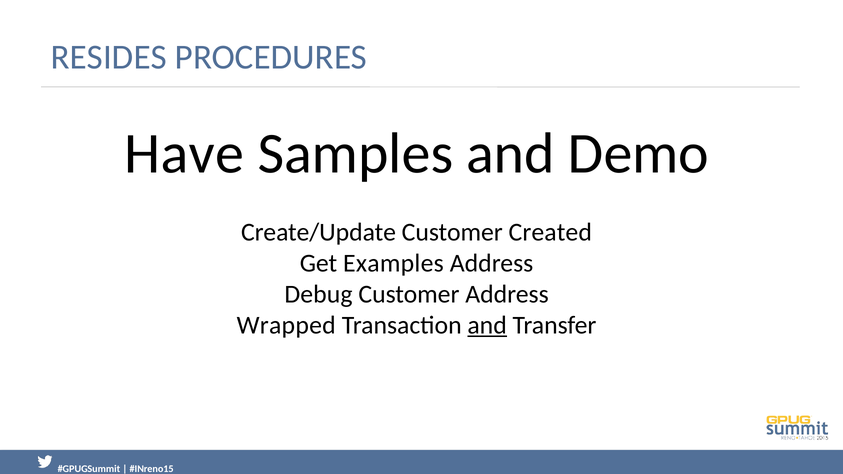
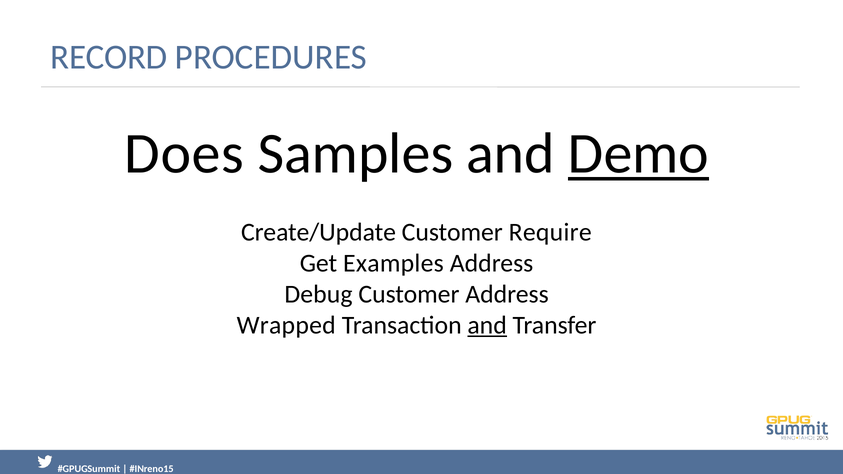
RESIDES: RESIDES -> RECORD
Have: Have -> Does
Demo underline: none -> present
Created: Created -> Require
